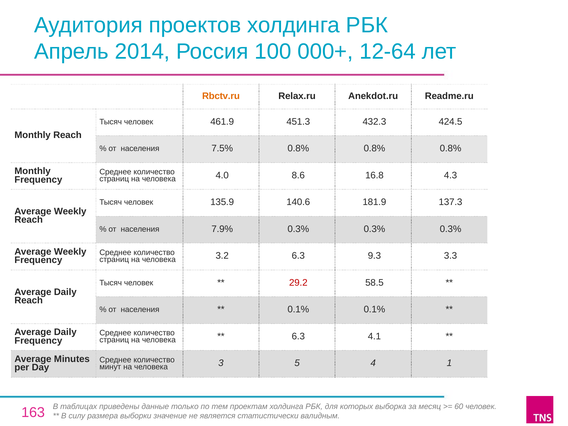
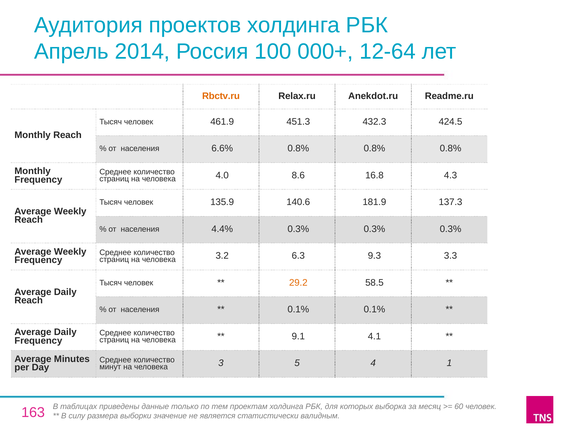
7.5%: 7.5% -> 6.6%
7.9%: 7.9% -> 4.4%
29.2 colour: red -> orange
6.3 at (298, 336): 6.3 -> 9.1
